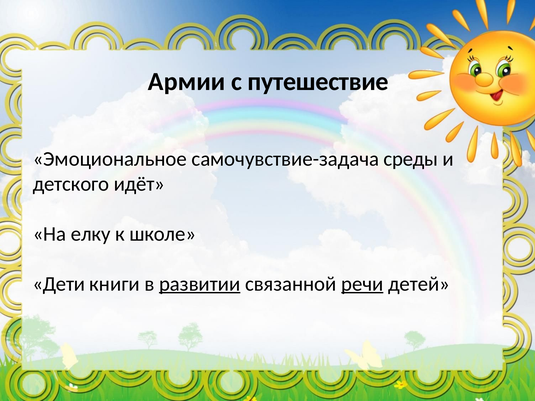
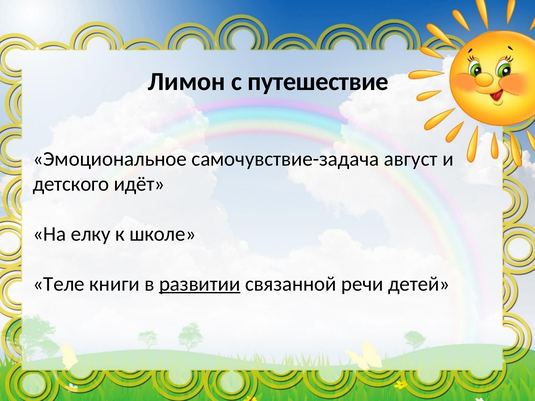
Армии: Армии -> Лимон
среды: среды -> август
Дети: Дети -> Теле
речи underline: present -> none
